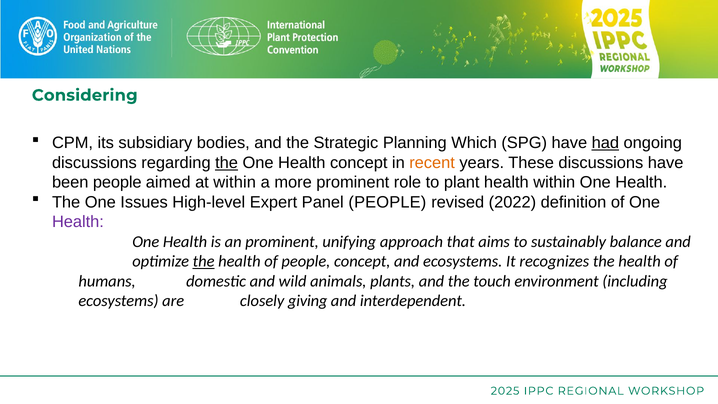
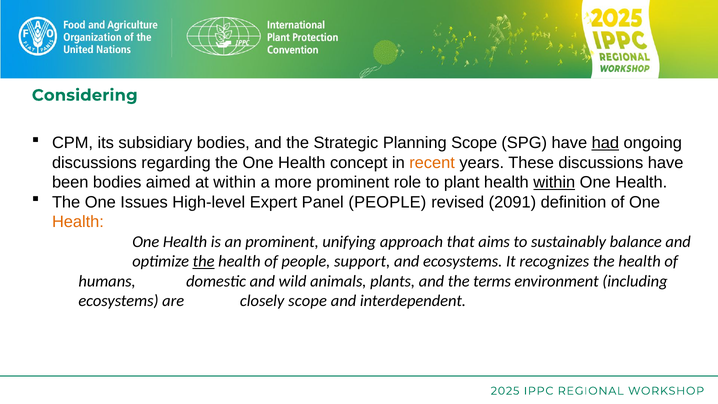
Planning Which: Which -> Scope
the at (227, 163) underline: present -> none
been people: people -> bodies
within at (554, 182) underline: none -> present
2022: 2022 -> 2091
Health at (78, 222) colour: purple -> orange
people concept: concept -> support
touch: touch -> terms
closely giving: giving -> scope
